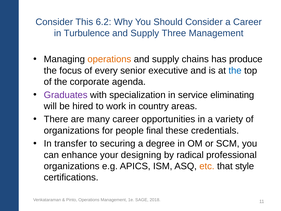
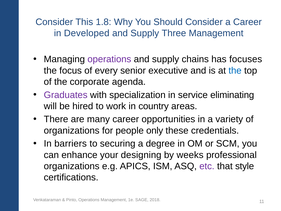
6.2: 6.2 -> 1.8
Turbulence: Turbulence -> Developed
operations at (109, 59) colour: orange -> purple
produce: produce -> focuses
final: final -> only
transfer: transfer -> barriers
radical: radical -> weeks
etc colour: orange -> purple
